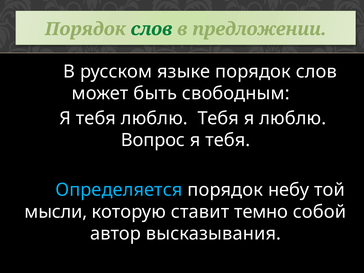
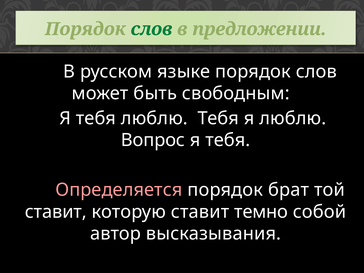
Определяется colour: light blue -> pink
небу: небу -> брат
мысли at (56, 212): мысли -> ставит
